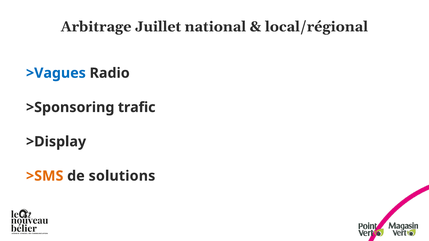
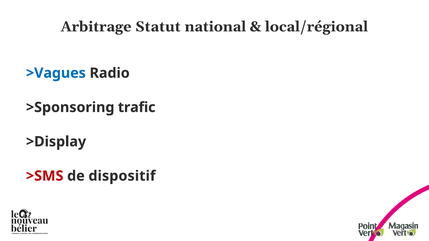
Juillet: Juillet -> Statut
>SMS colour: orange -> red
solutions: solutions -> dispositif
